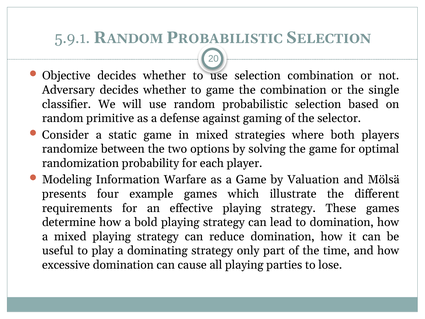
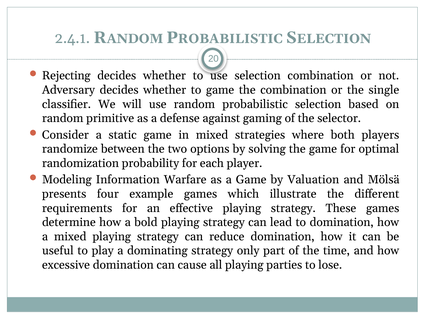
5.9.1: 5.9.1 -> 2.4.1
Objective: Objective -> Rejecting
